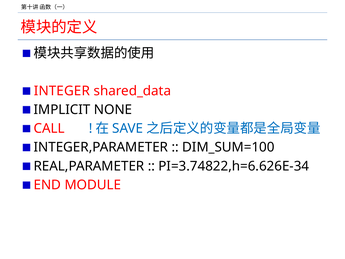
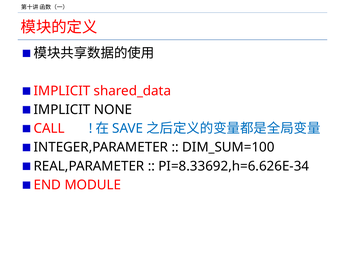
INTEGER at (62, 91): INTEGER -> IMPLICIT
PI=3.74822,h=6.626E-34: PI=3.74822,h=6.626E-34 -> PI=8.33692,h=6.626E-34
